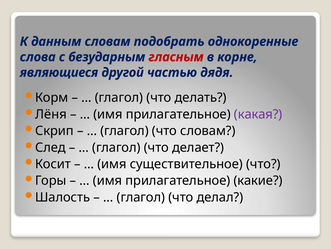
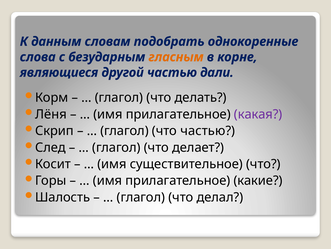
гласным colour: red -> orange
дядя: дядя -> дали
что словам: словам -> частью
